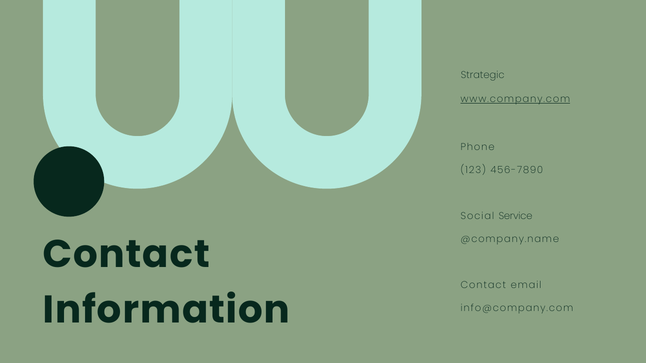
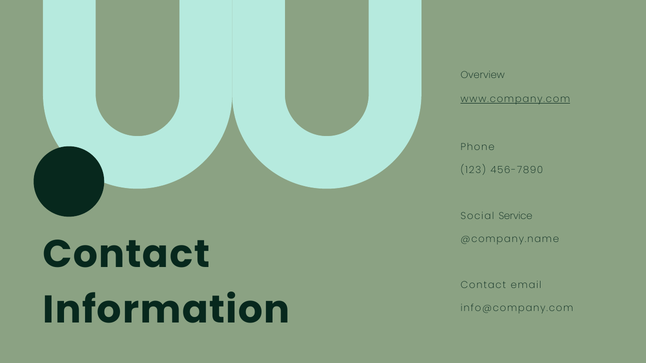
Strategic: Strategic -> Overview
